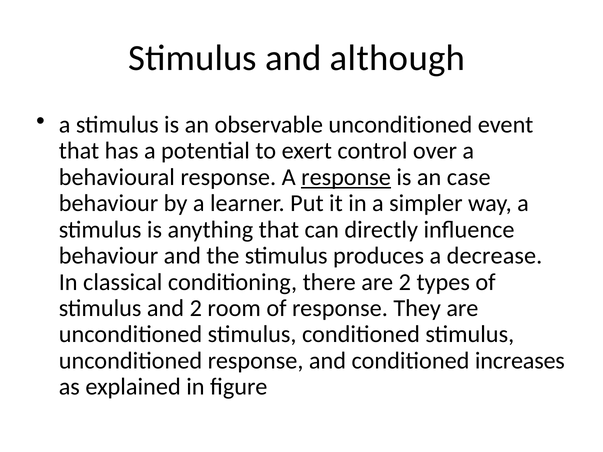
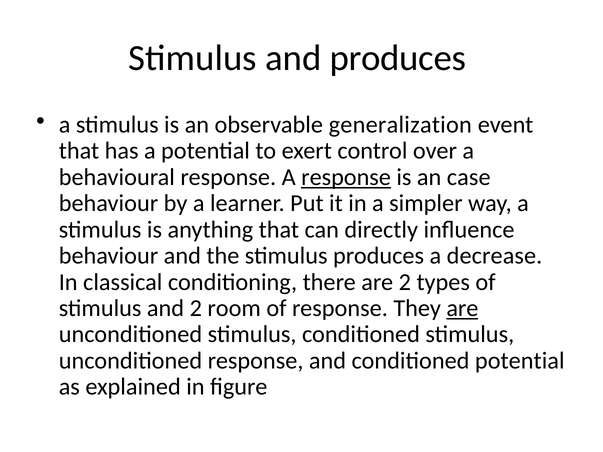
and although: although -> produces
observable unconditioned: unconditioned -> generalization
are at (462, 308) underline: none -> present
conditioned increases: increases -> potential
